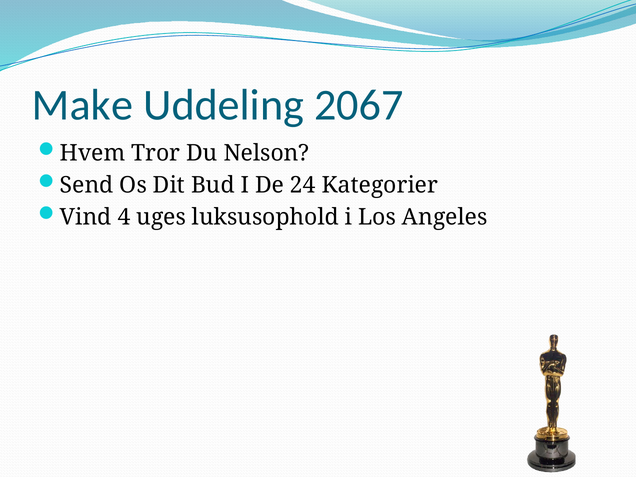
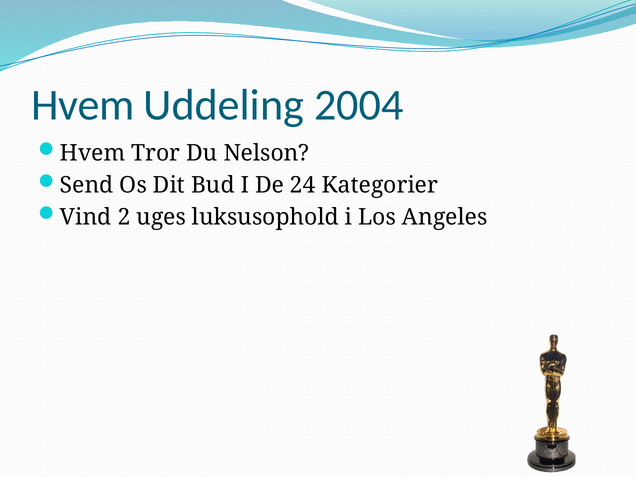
Make at (82, 105): Make -> Hvem
2067: 2067 -> 2004
4: 4 -> 2
